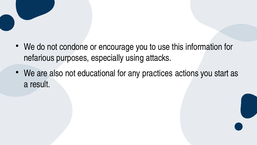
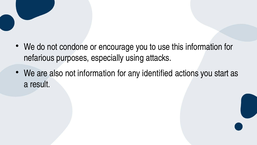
not educational: educational -> information
practices: practices -> identified
